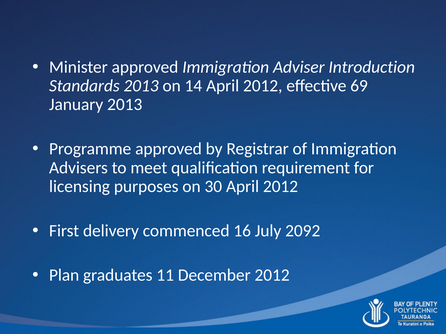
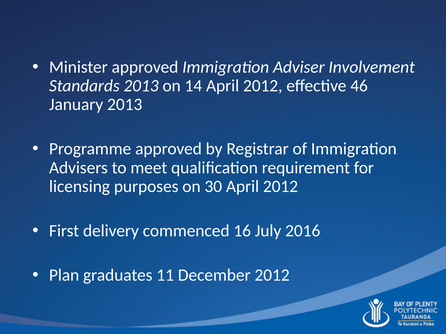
Introduction: Introduction -> Involvement
69: 69 -> 46
2092: 2092 -> 2016
